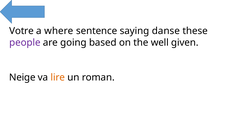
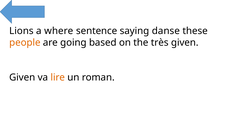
Votre: Votre -> Lions
people colour: purple -> orange
well: well -> très
Neige at (22, 77): Neige -> Given
